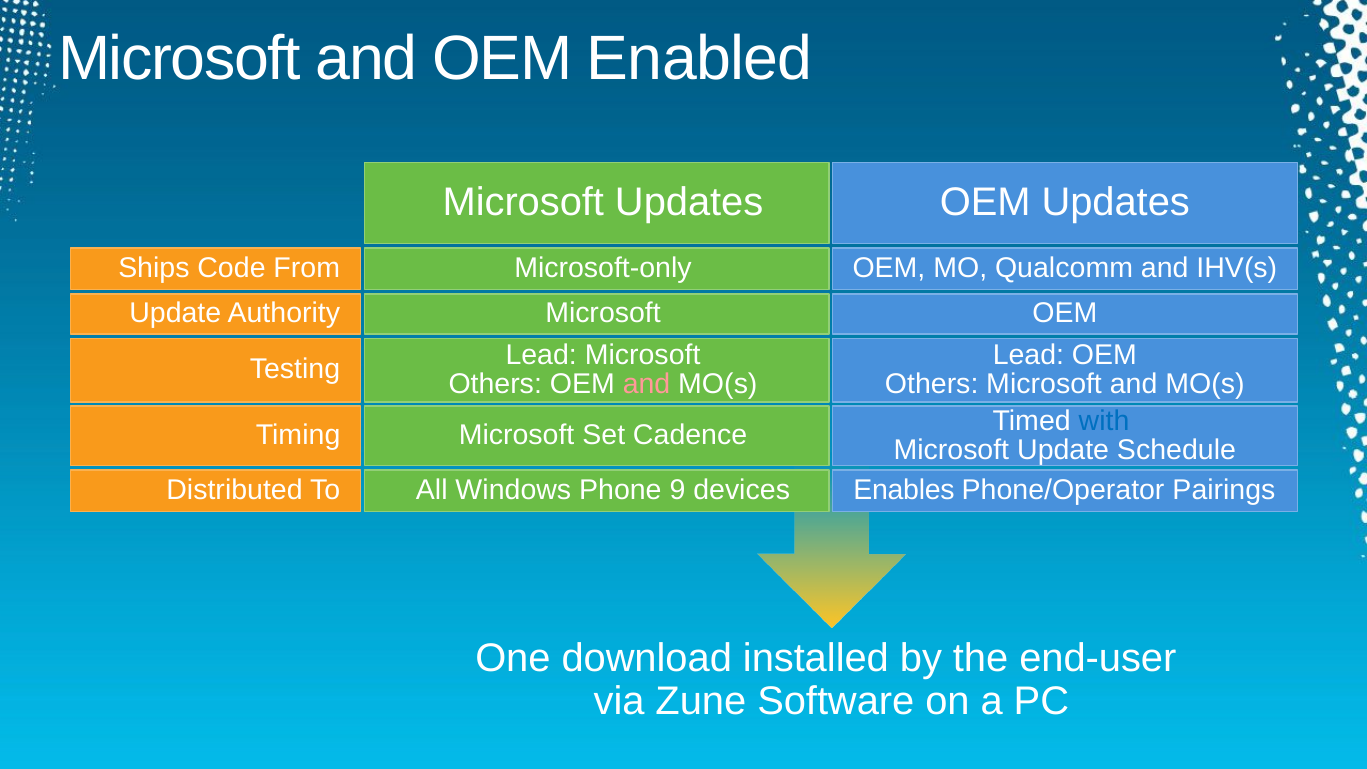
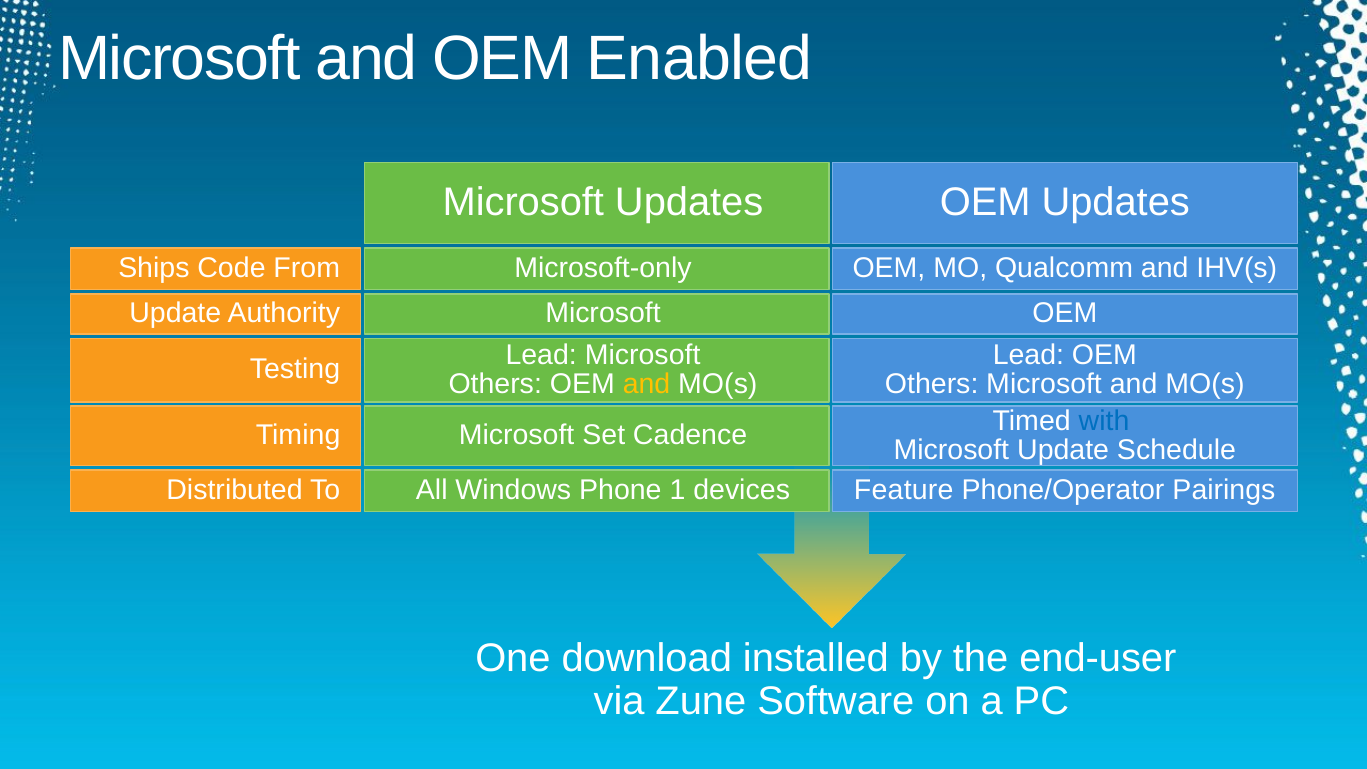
and at (647, 384) colour: pink -> yellow
9: 9 -> 1
Enables: Enables -> Feature
